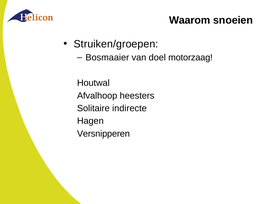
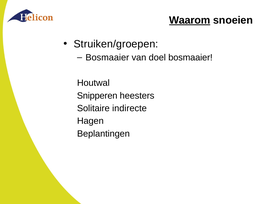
Waarom underline: none -> present
doel motorzaag: motorzaag -> bosmaaier
Afvalhoop: Afvalhoop -> Snipperen
Versnipperen: Versnipperen -> Beplantingen
